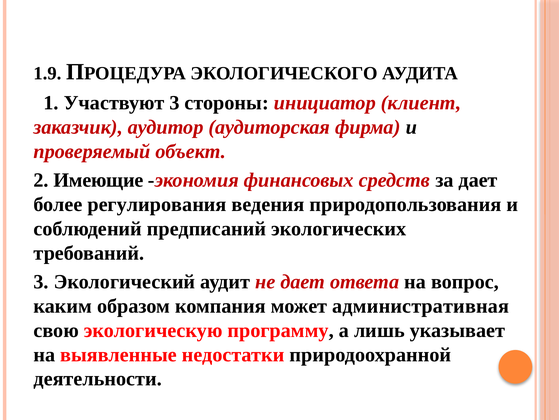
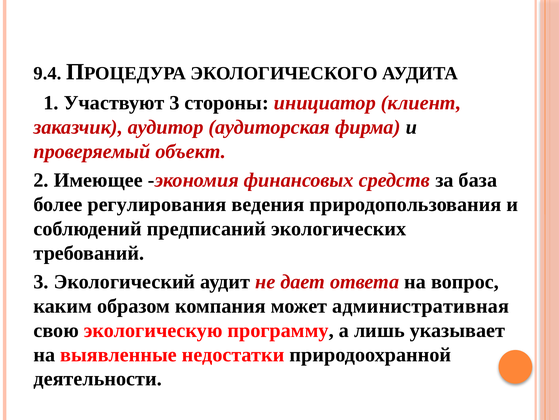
1.9: 1.9 -> 9.4
Имеющие: Имеющие -> Имеющее
за дает: дает -> база
